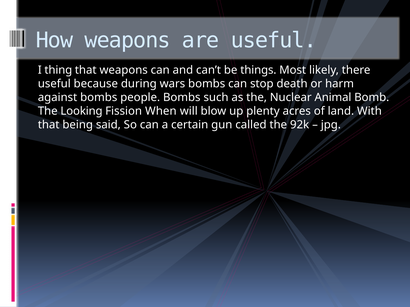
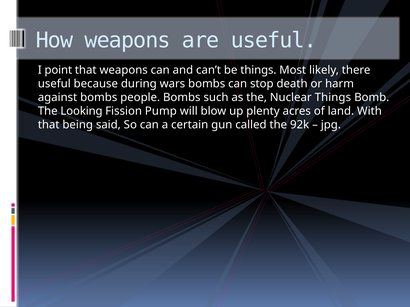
thing: thing -> point
Nuclear Animal: Animal -> Things
When: When -> Pump
